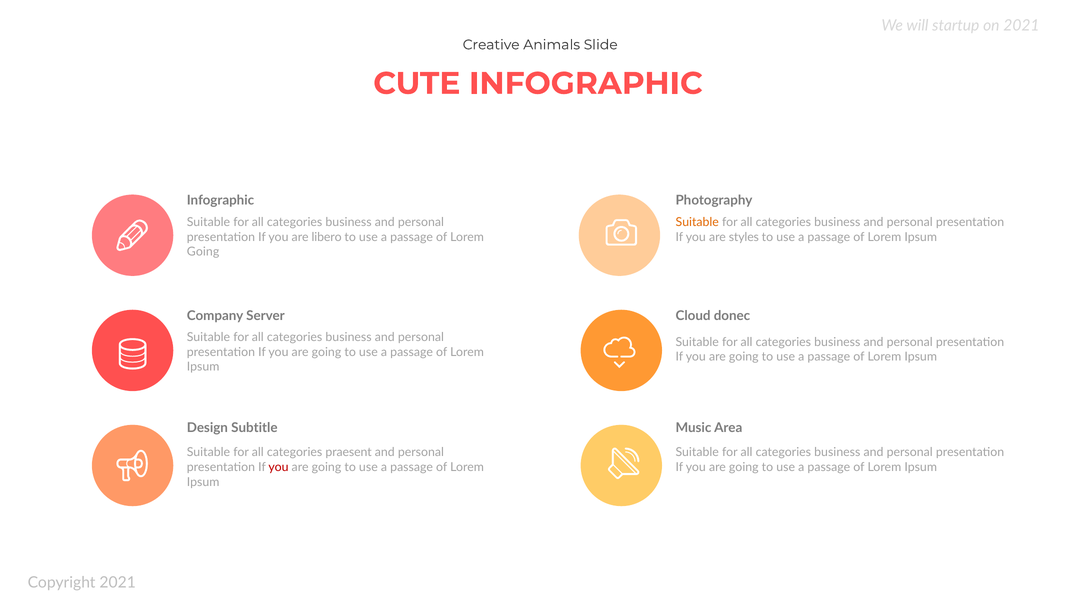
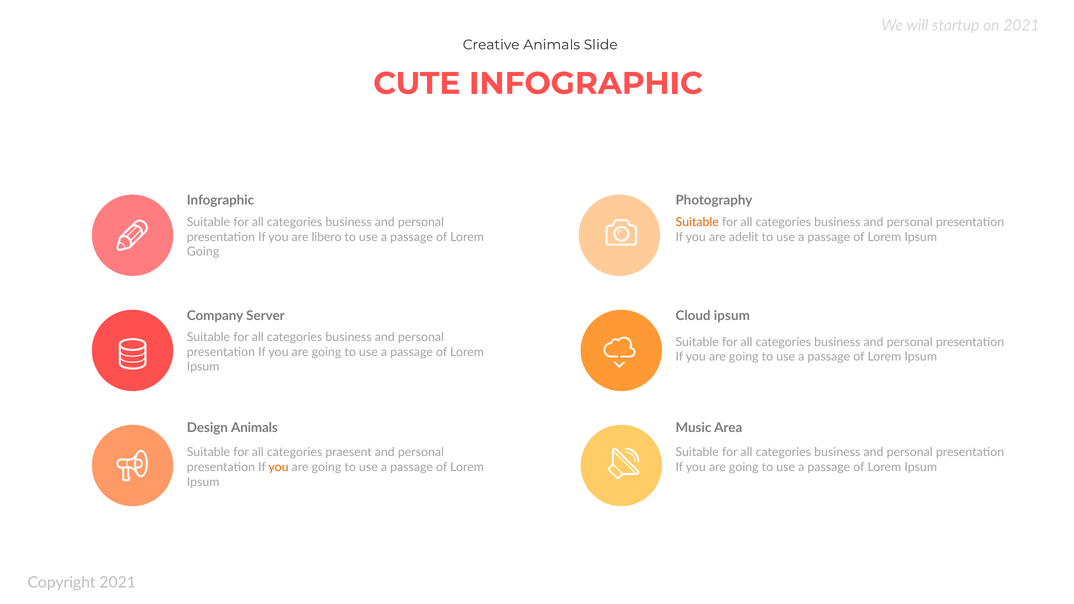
styles: styles -> adelit
Cloud donec: donec -> ipsum
Design Subtitle: Subtitle -> Animals
you at (278, 467) colour: red -> orange
